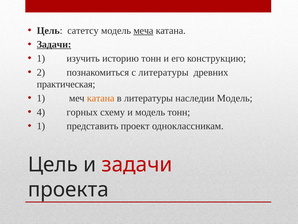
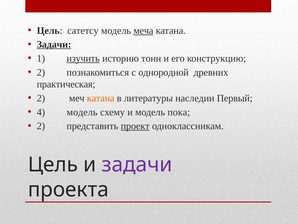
изучить underline: none -> present
с литературы: литературы -> однородной
1 at (41, 98): 1 -> 2
наследии Модель: Модель -> Первый
4 горных: горных -> модель
модель тонн: тонн -> пока
1 at (41, 126): 1 -> 2
проект underline: none -> present
задачи at (137, 164) colour: red -> purple
